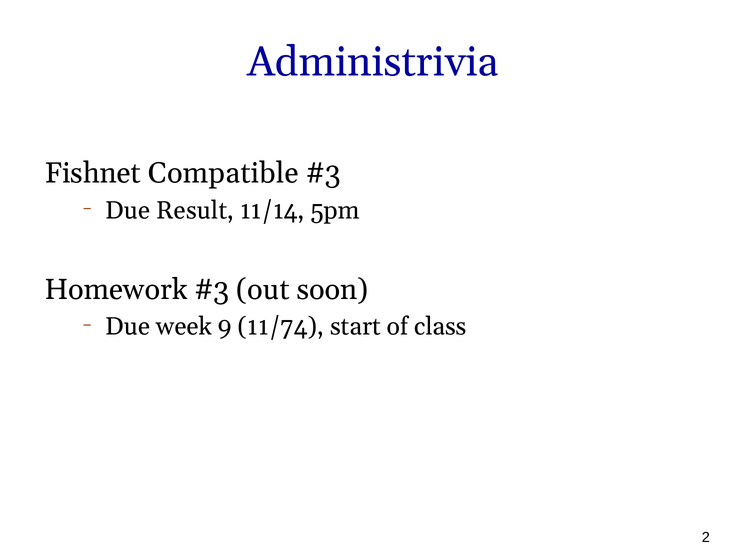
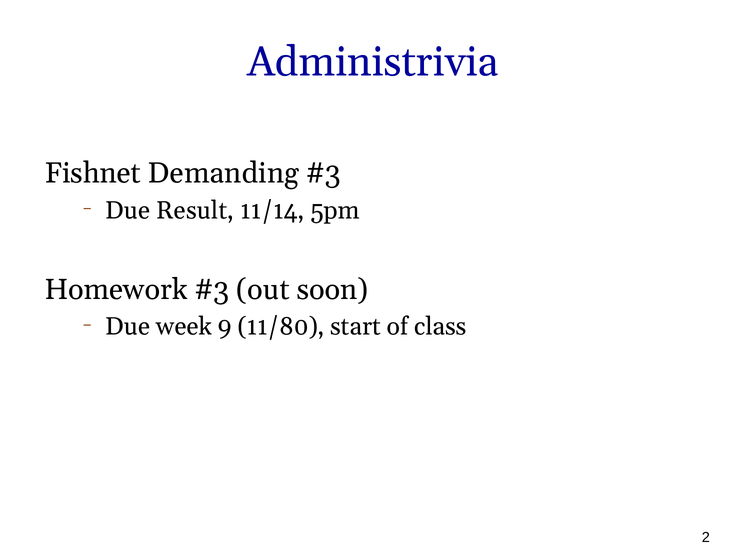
Compatible: Compatible -> Demanding
11/74: 11/74 -> 11/80
